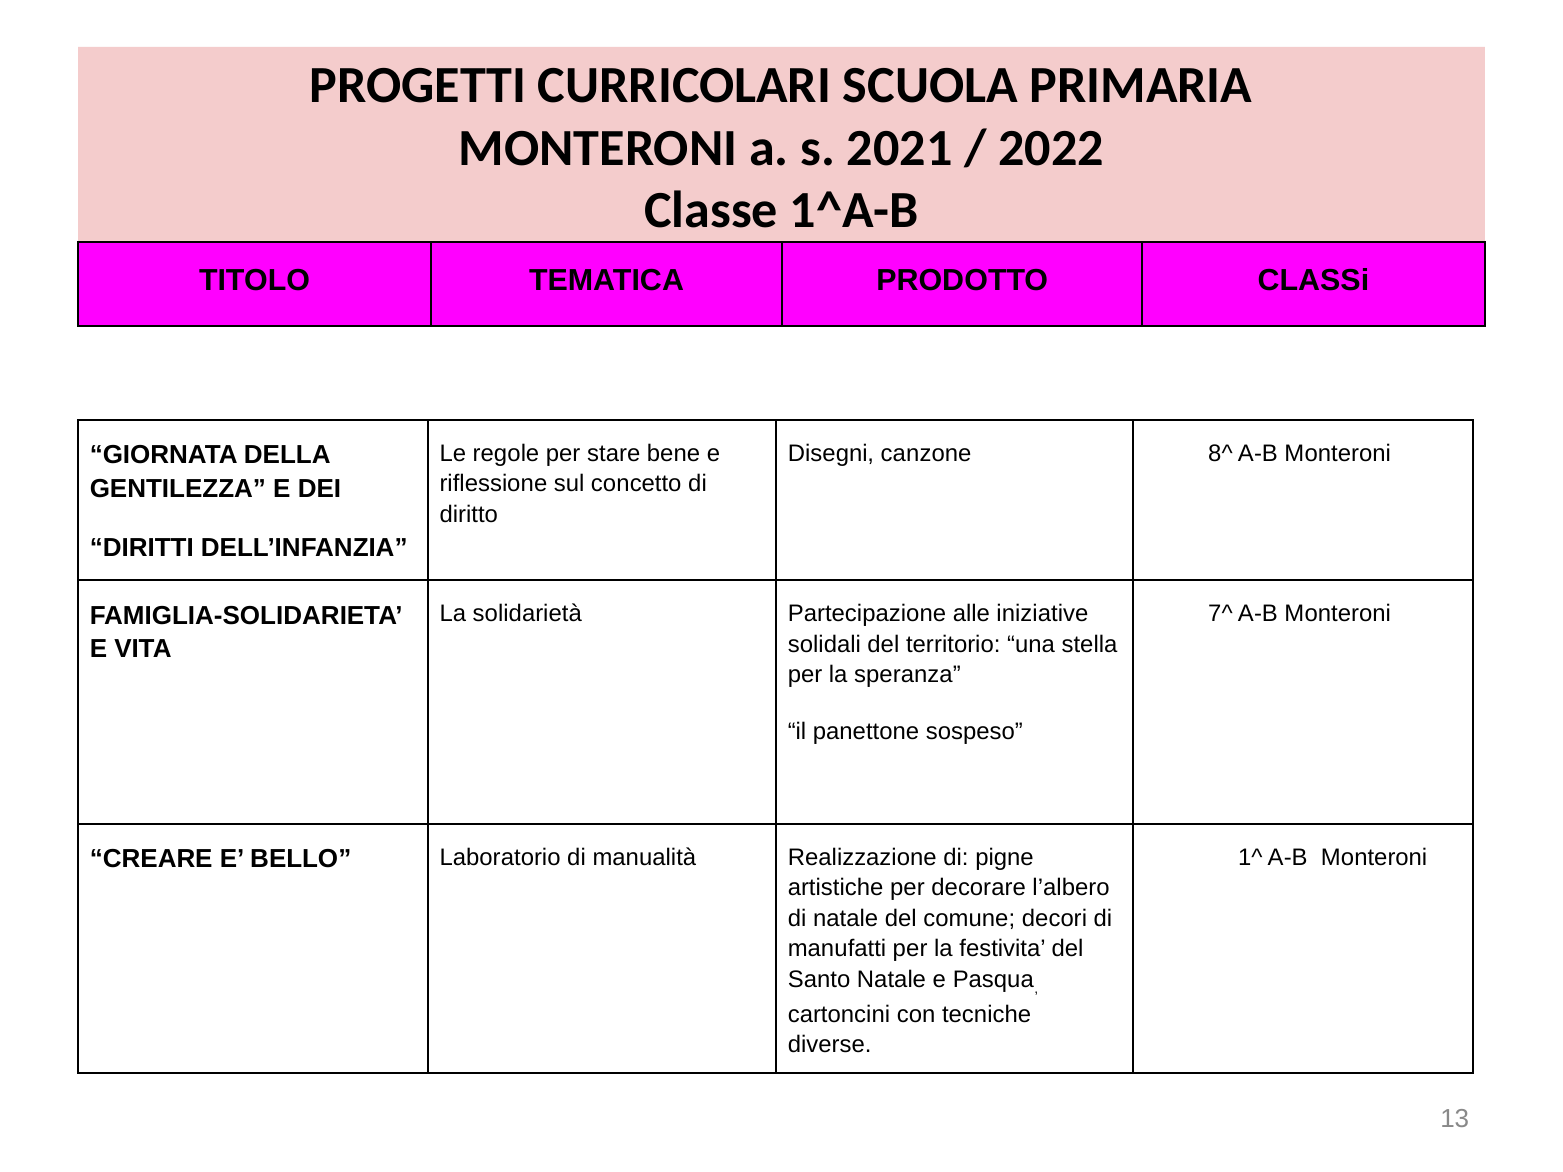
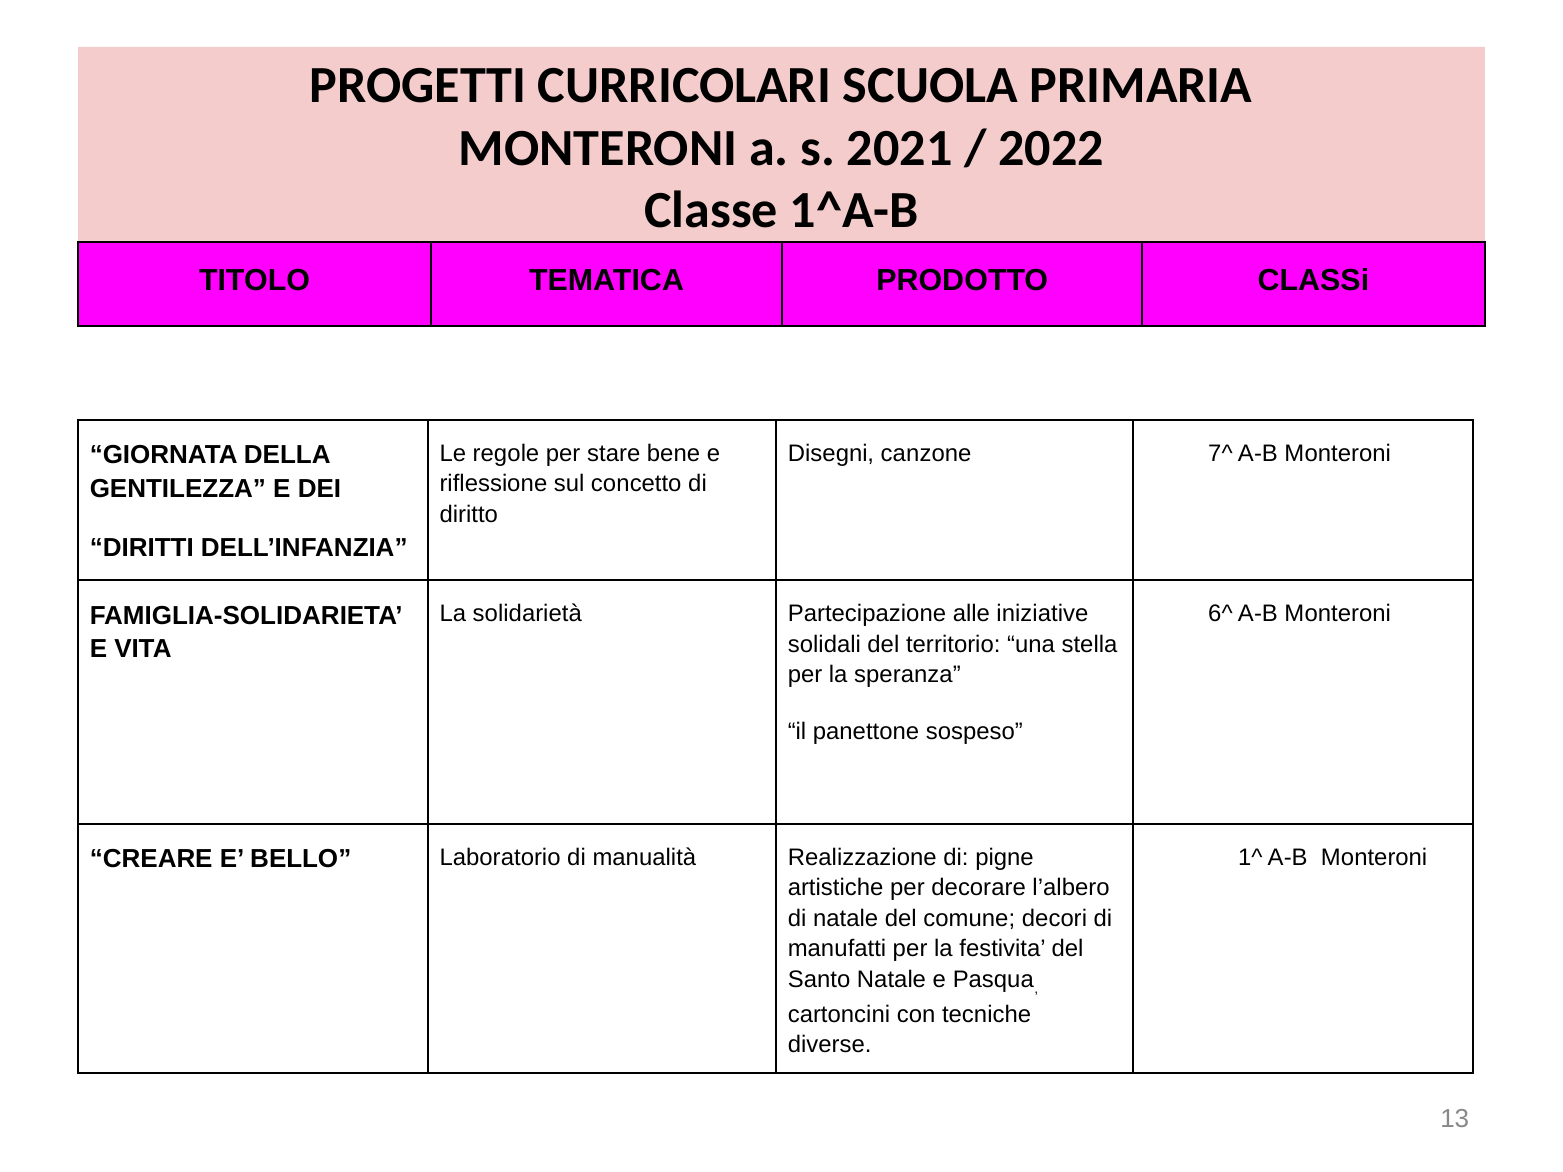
8^: 8^ -> 7^
7^: 7^ -> 6^
